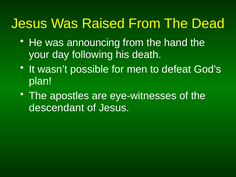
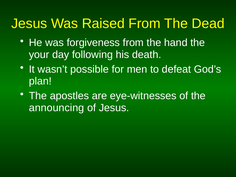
announcing: announcing -> forgiveness
descendant: descendant -> announcing
